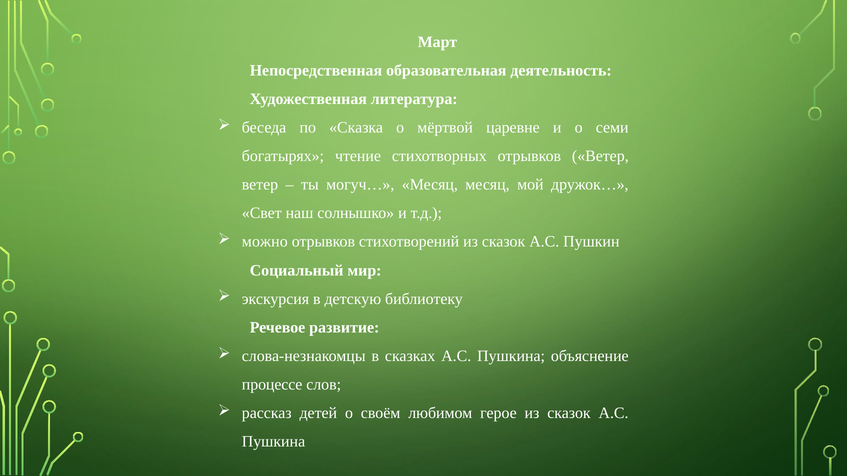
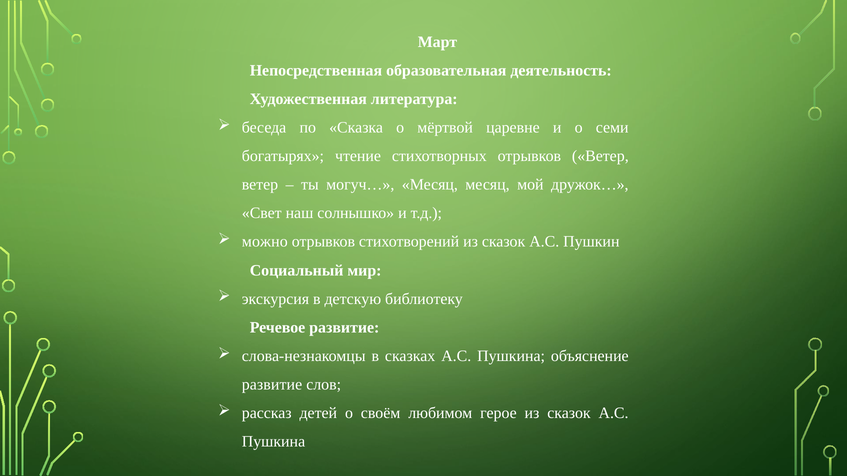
процессе at (272, 385): процессе -> развитие
